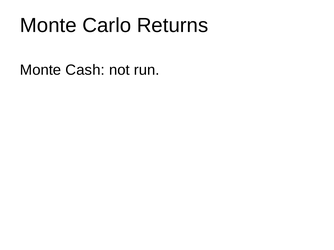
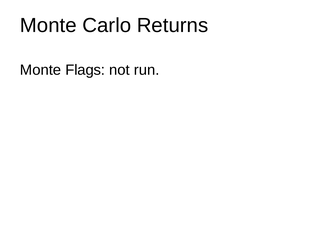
Cash: Cash -> Flags
